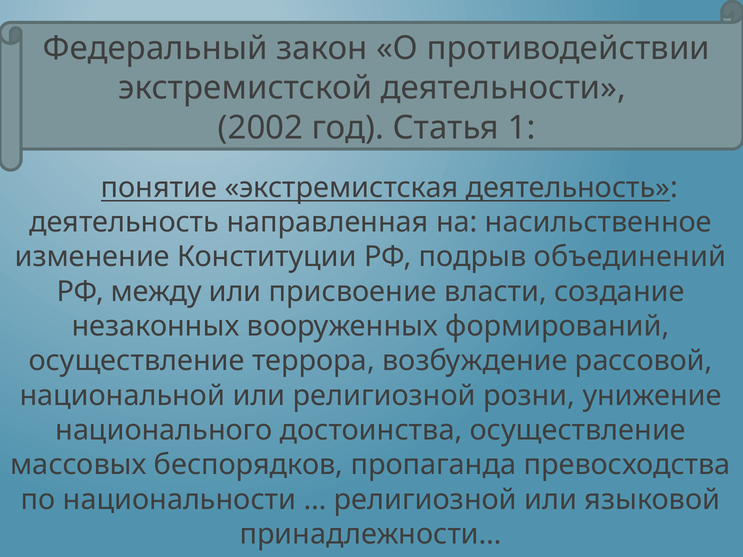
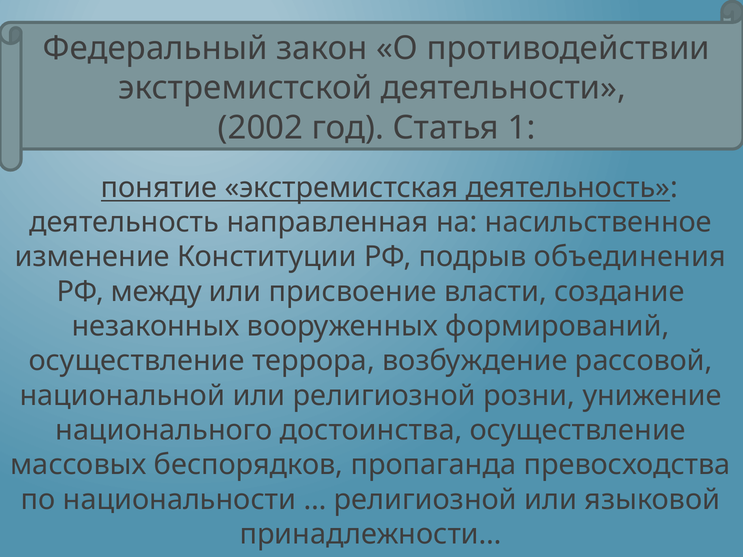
объединений: объединений -> объединения
